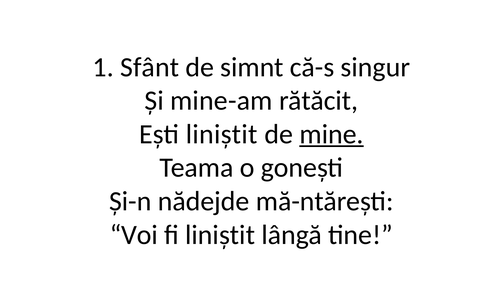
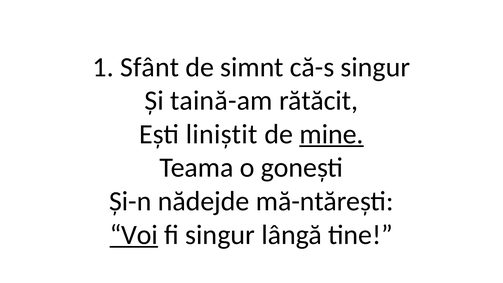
mine-am: mine-am -> taină-am
Voi underline: none -> present
fi liniștit: liniștit -> singur
